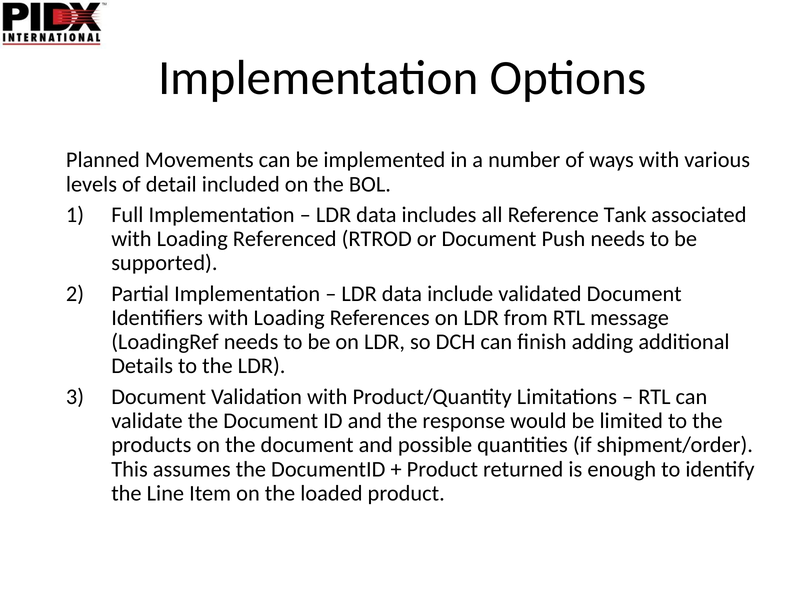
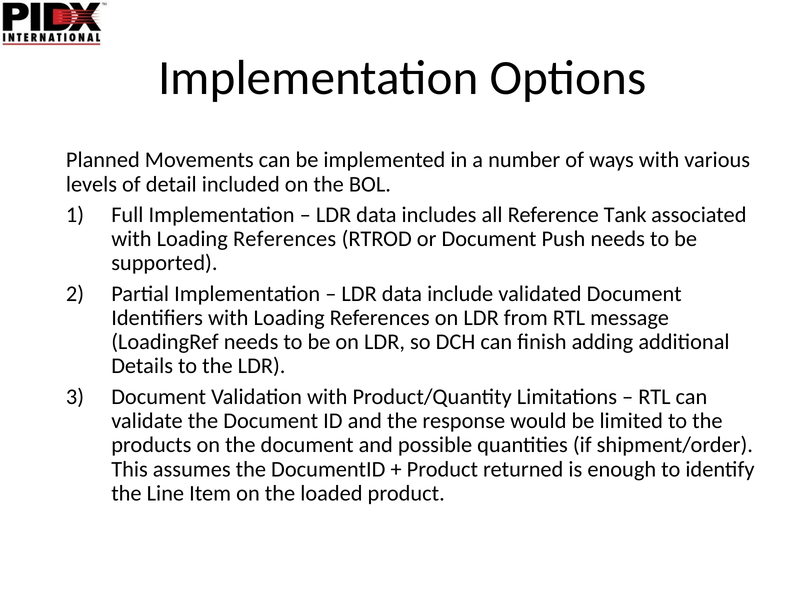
Referenced at (285, 239): Referenced -> References
